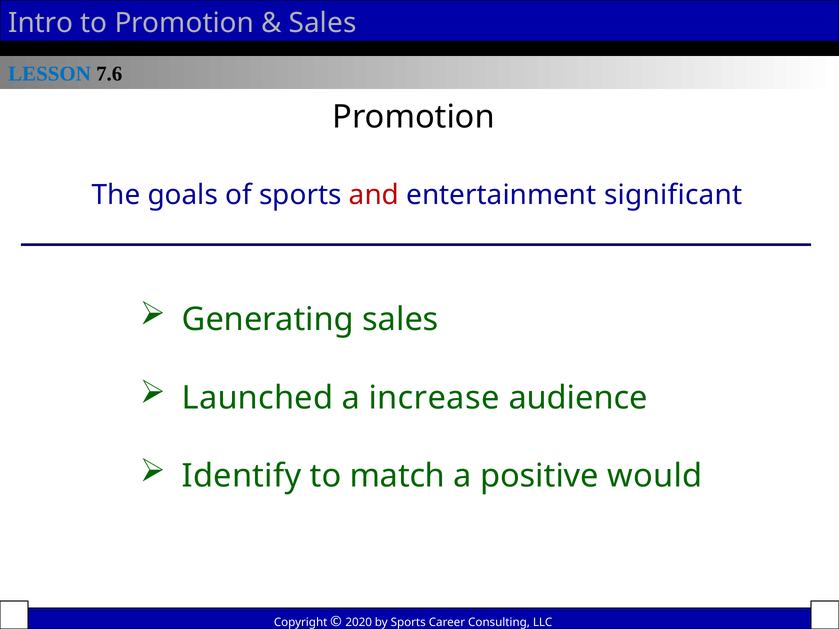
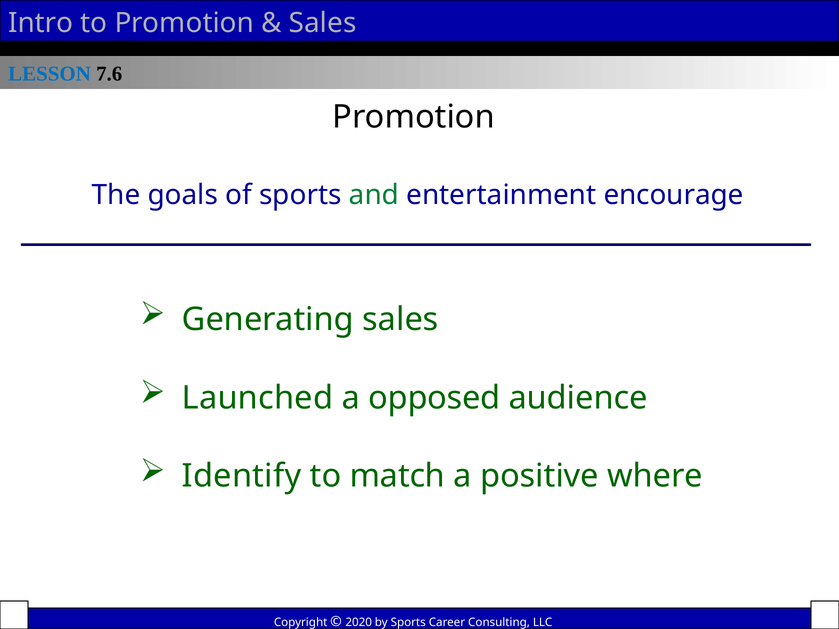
and colour: red -> green
significant: significant -> encourage
increase: increase -> opposed
would: would -> where
